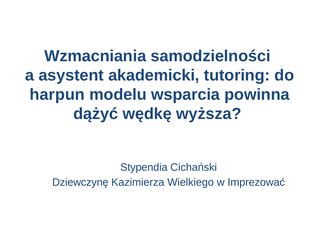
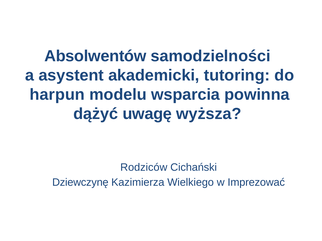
Wzmacniania: Wzmacniania -> Absolwentów
wędkę: wędkę -> uwagę
Stypendia: Stypendia -> Rodziców
